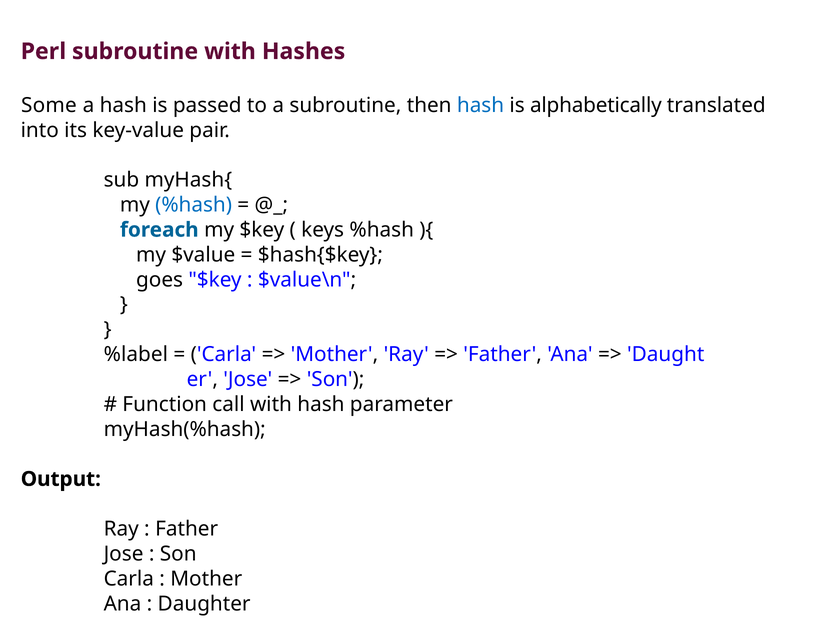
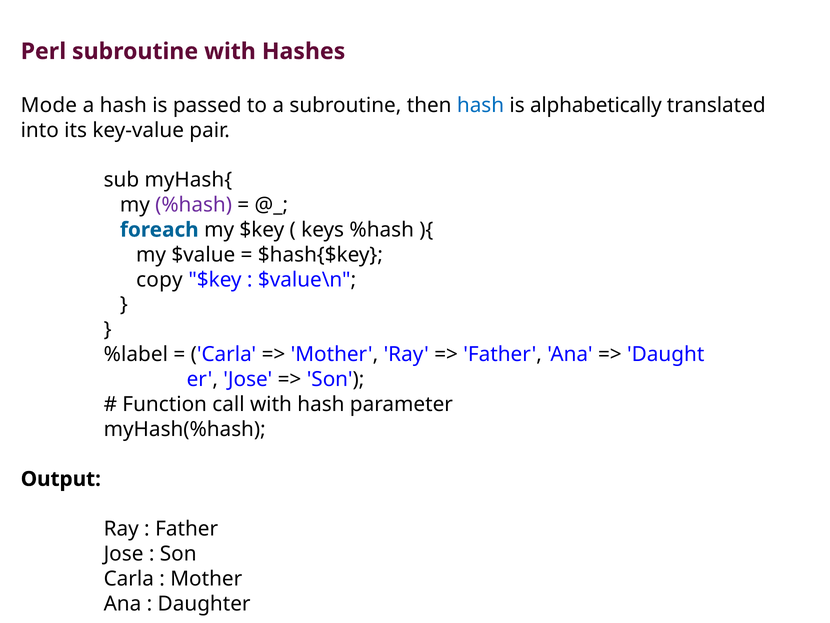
Some: Some -> Mode
%hash at (194, 205) colour: blue -> purple
goes: goes -> copy
